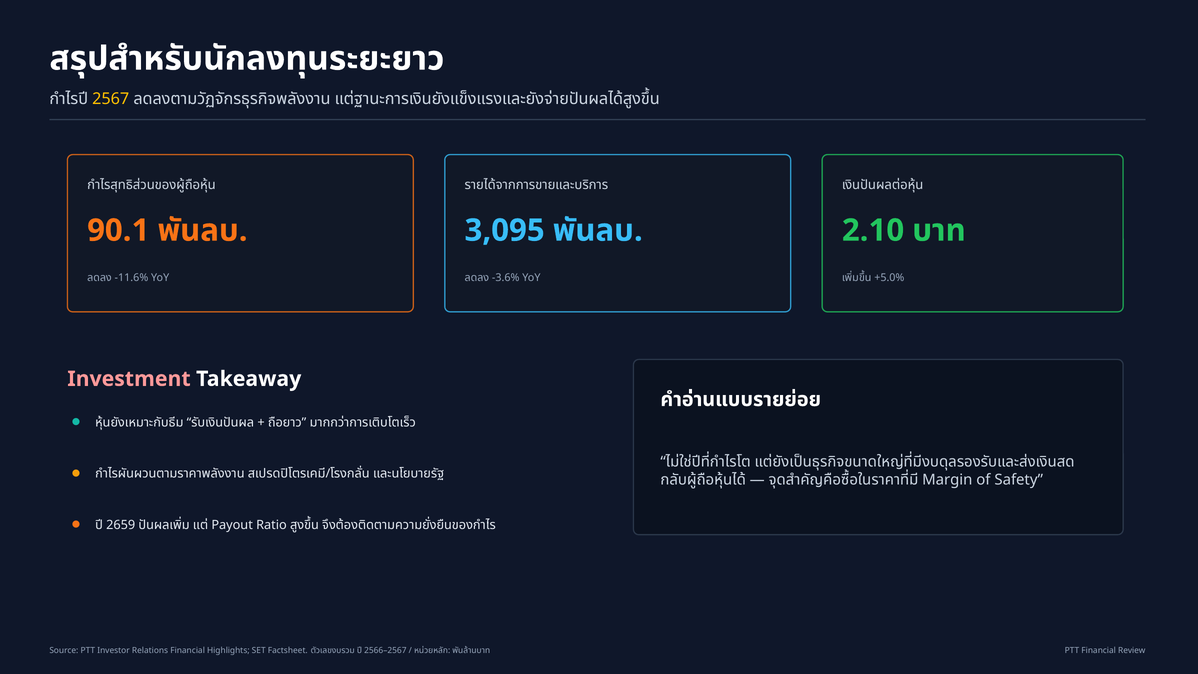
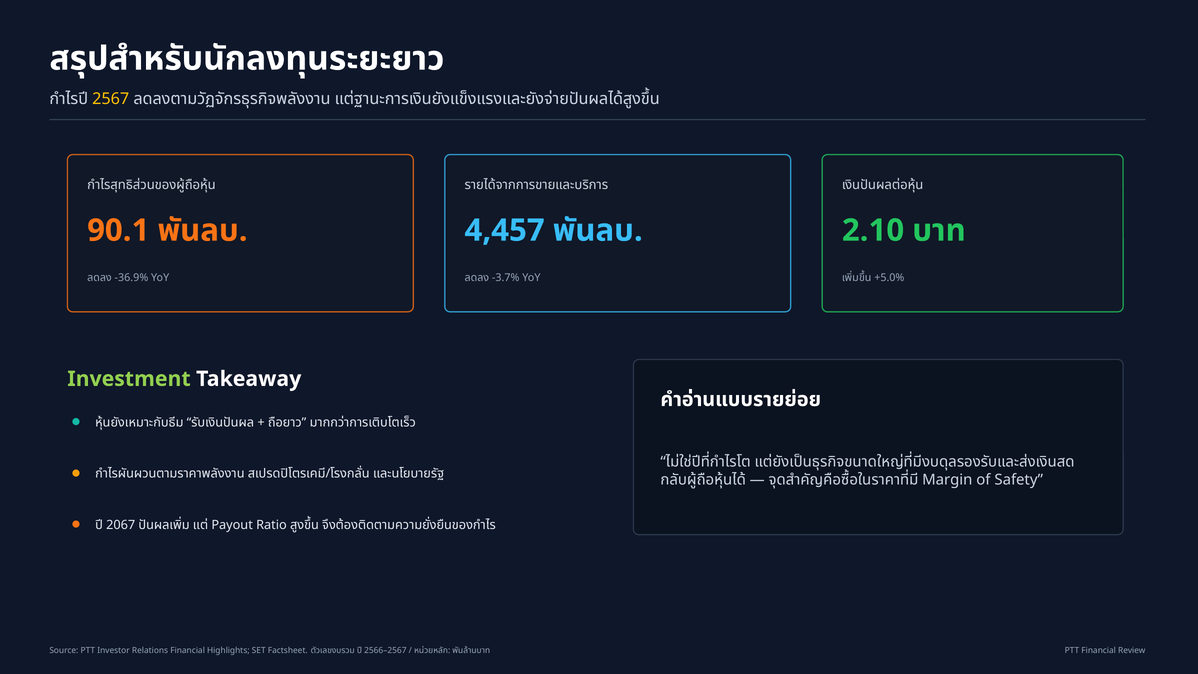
3,095: 3,095 -> 4,457
-11.6%: -11.6% -> -36.9%
-3.6%: -3.6% -> -3.7%
Investment colour: pink -> light green
2659: 2659 -> 2067
